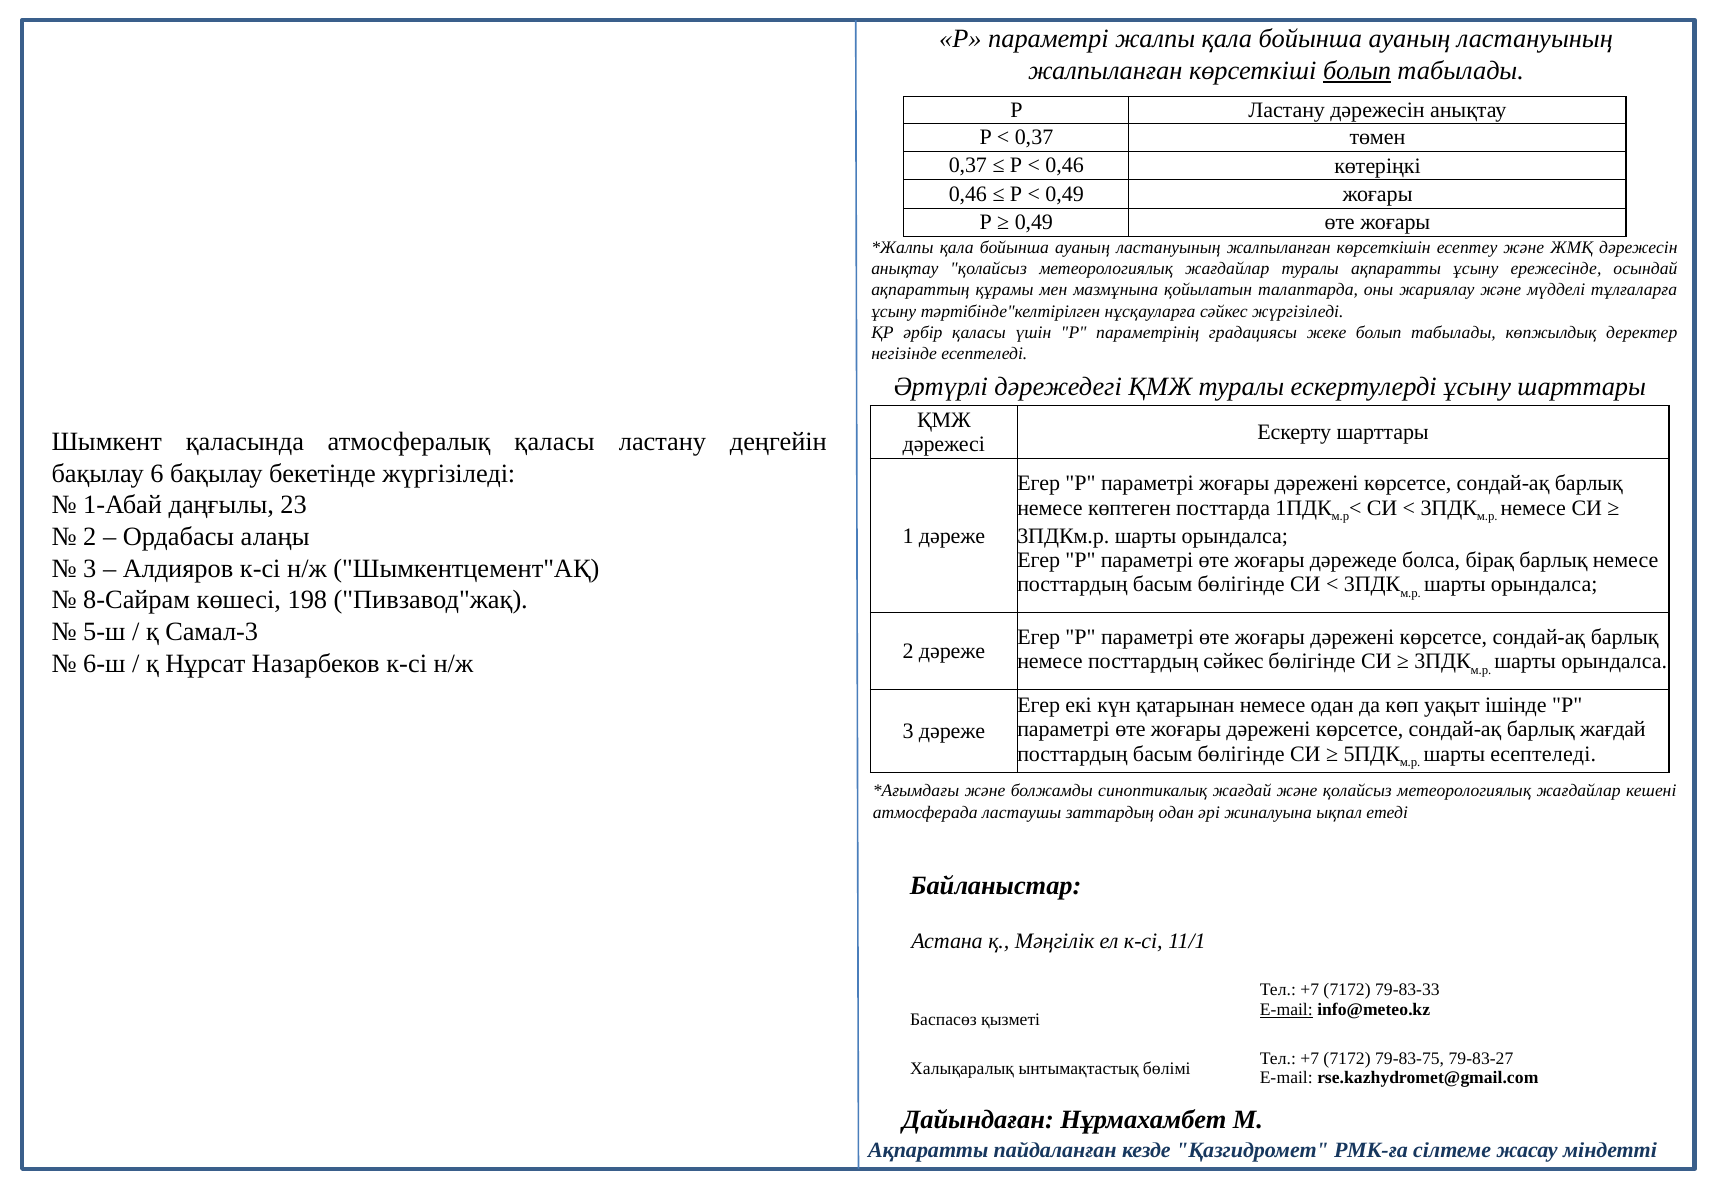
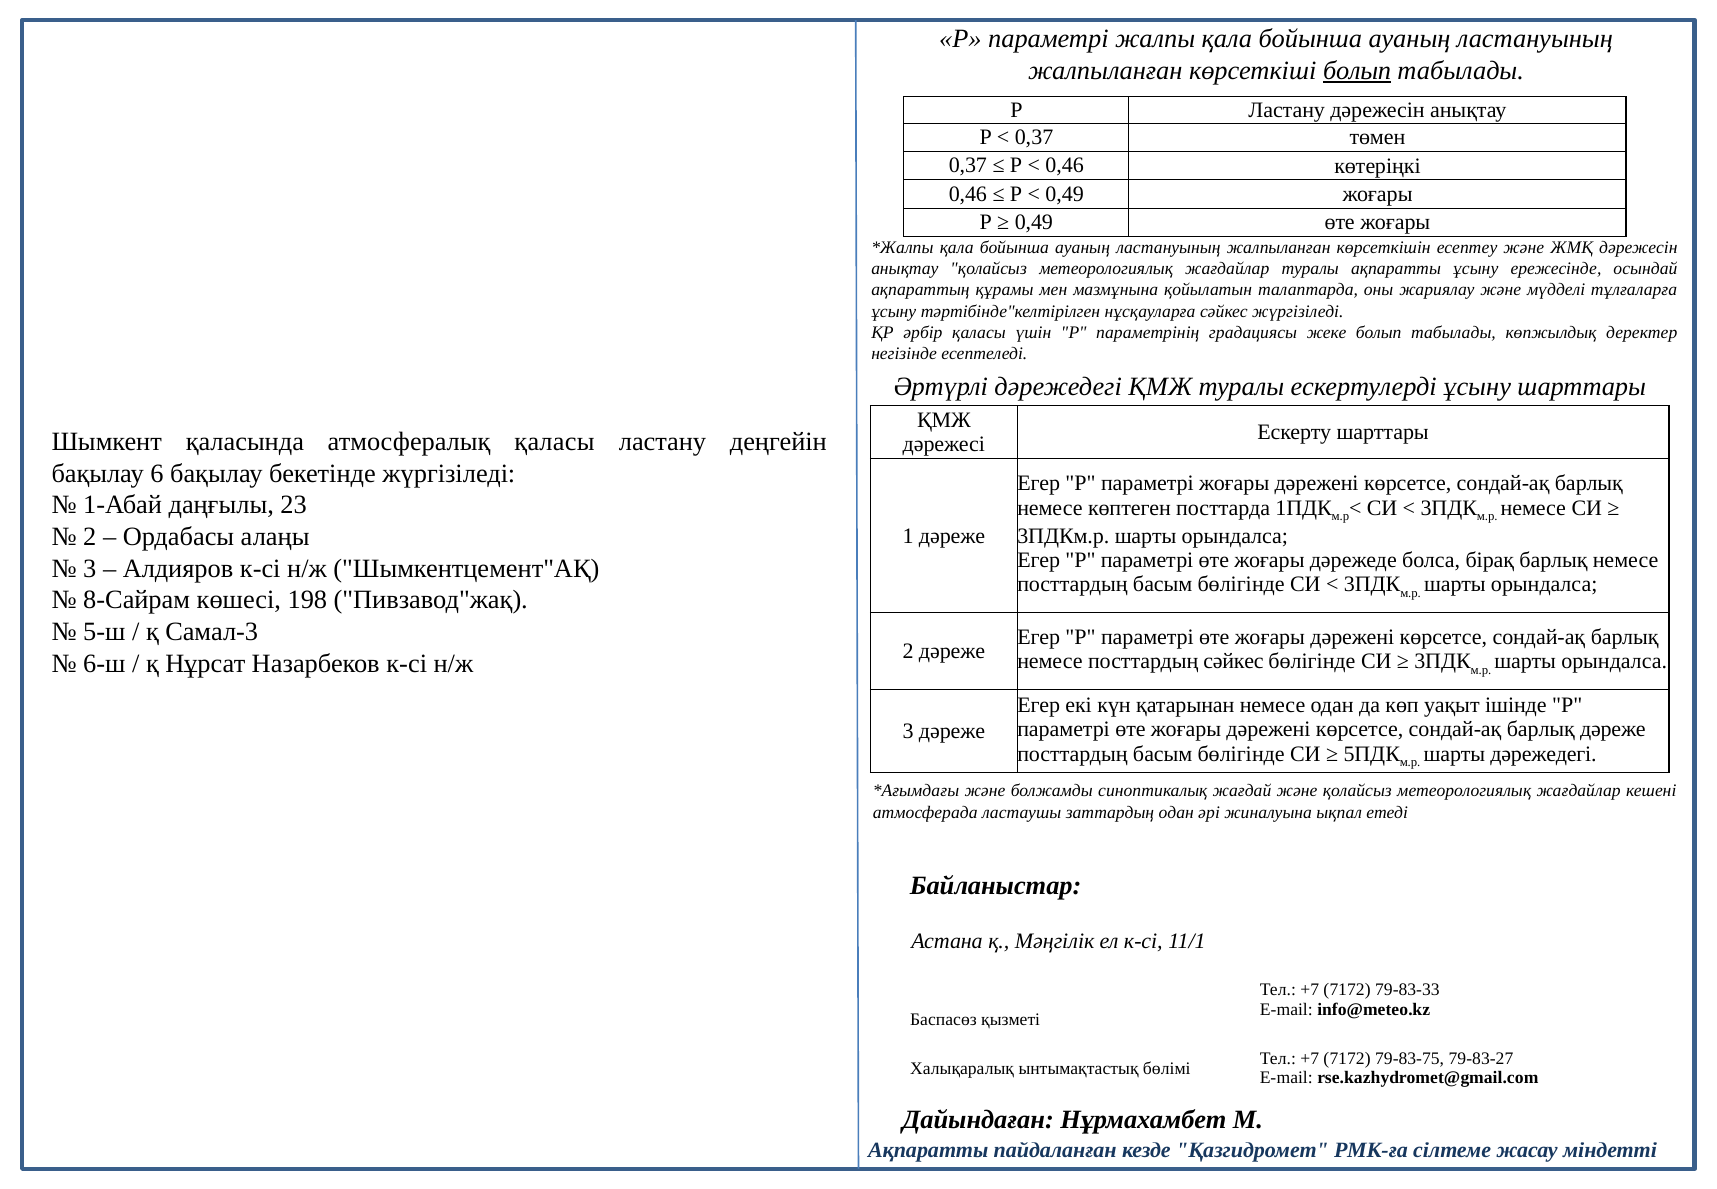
барлық жағдай: жағдай -> дәреже
шарты есептеледі: есептеледі -> дәрежедегі
E-mail at (1286, 1009) underline: present -> none
